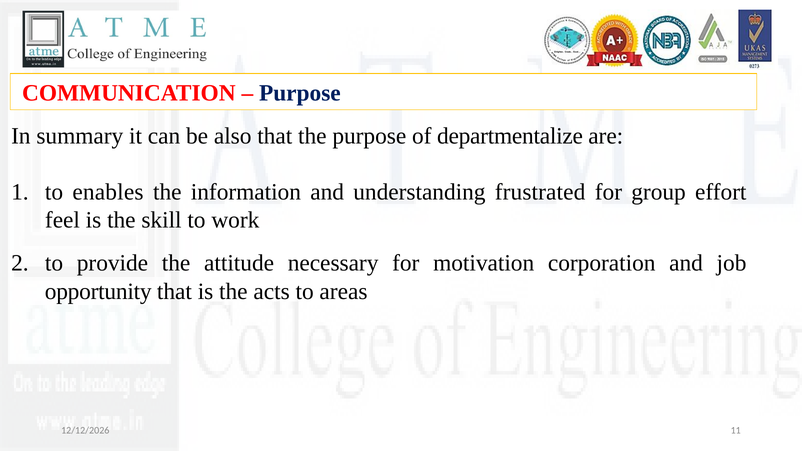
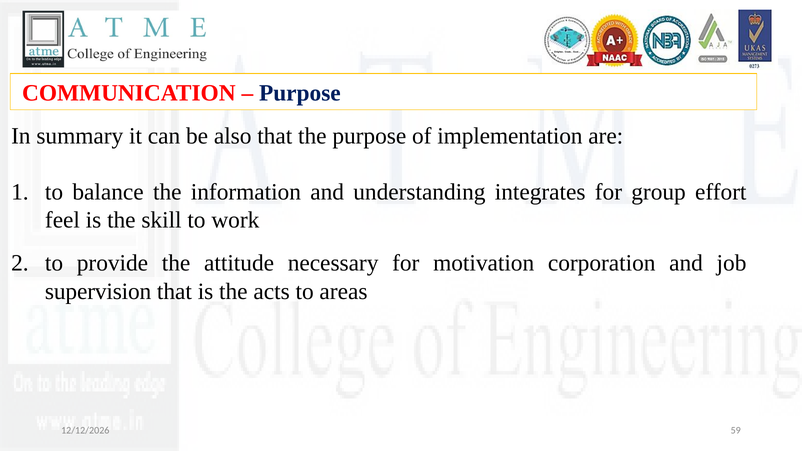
departmentalize: departmentalize -> implementation
enables: enables -> balance
frustrated: frustrated -> integrates
opportunity: opportunity -> supervision
11: 11 -> 59
